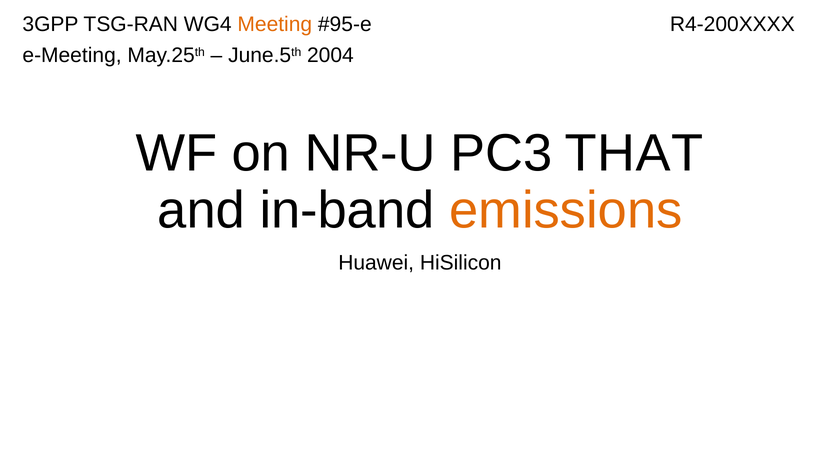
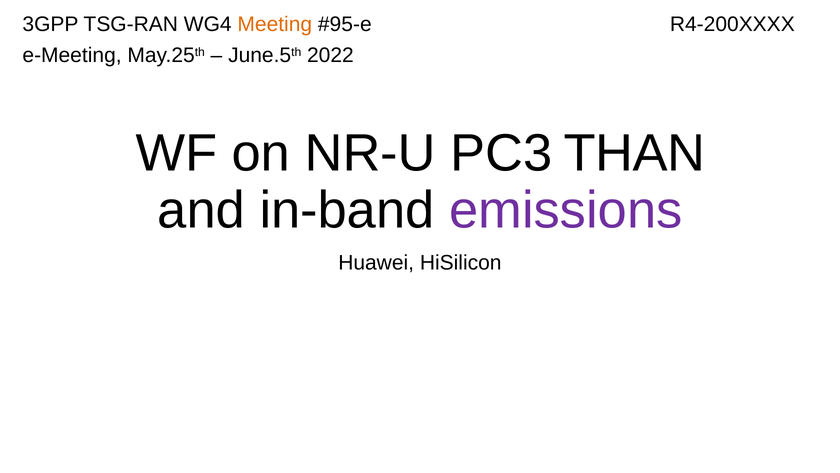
2004: 2004 -> 2022
THAT: THAT -> THAN
emissions colour: orange -> purple
